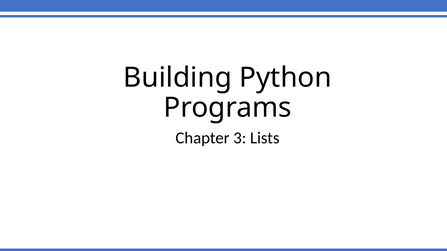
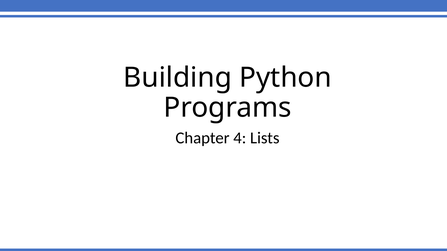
3: 3 -> 4
